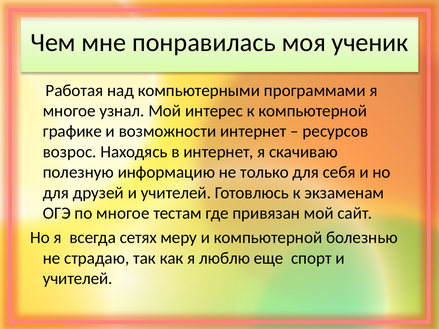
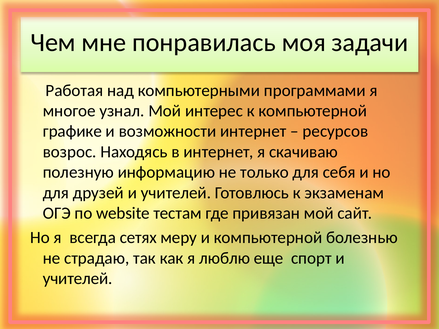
ученик: ученик -> задачи
по многое: многое -> website
